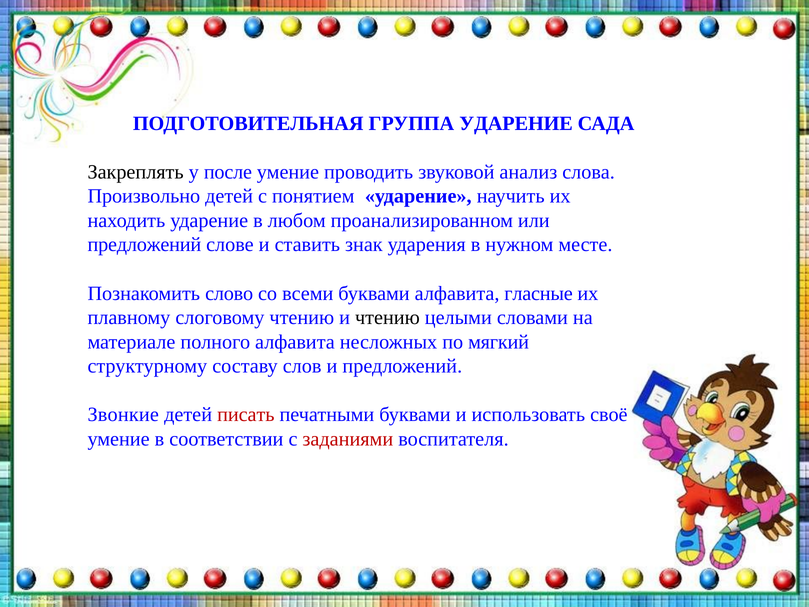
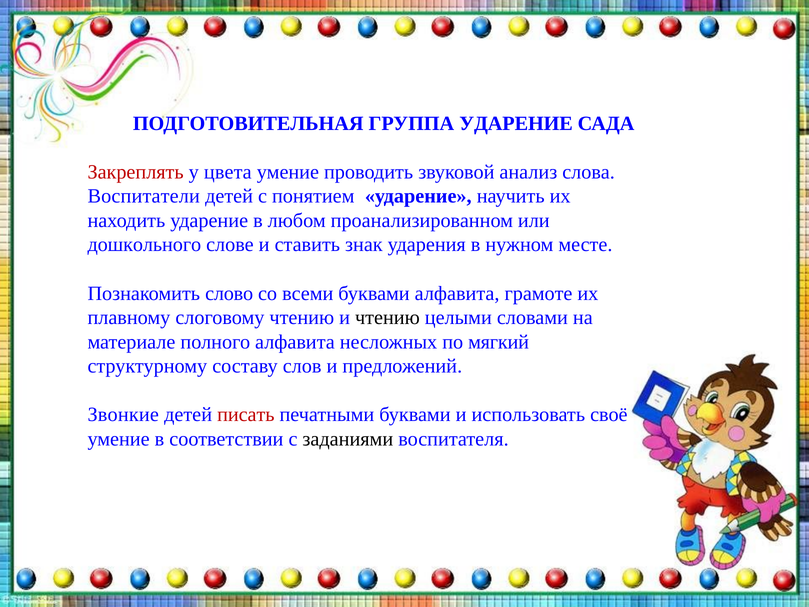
Закреплять colour: black -> red
после: после -> цвета
Произвольно: Произвольно -> Воспитатели
предложений at (144, 245): предложений -> дошкольного
гласные: гласные -> грамоте
заданиями colour: red -> black
